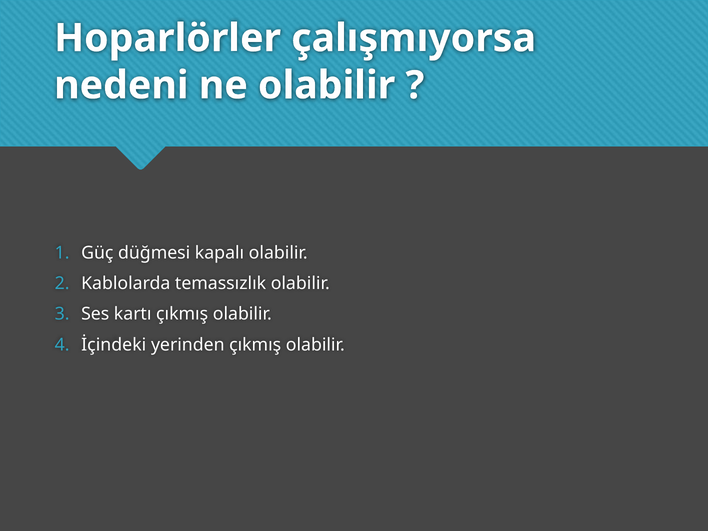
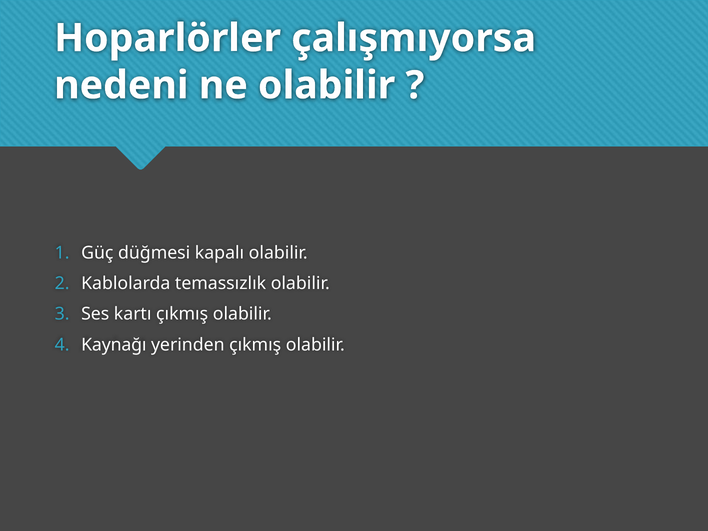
İçindeki: İçindeki -> Kaynağı
